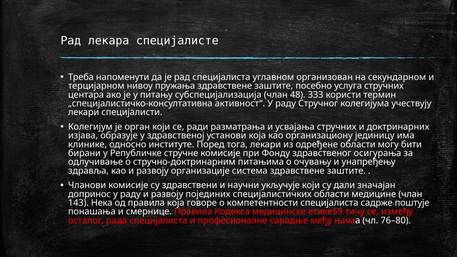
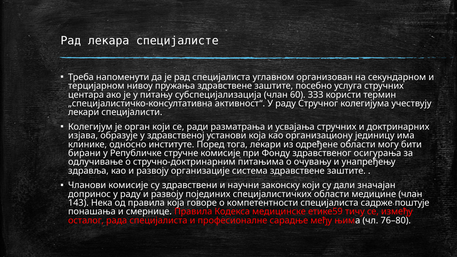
48: 48 -> 60
укључује: укључује -> законску
